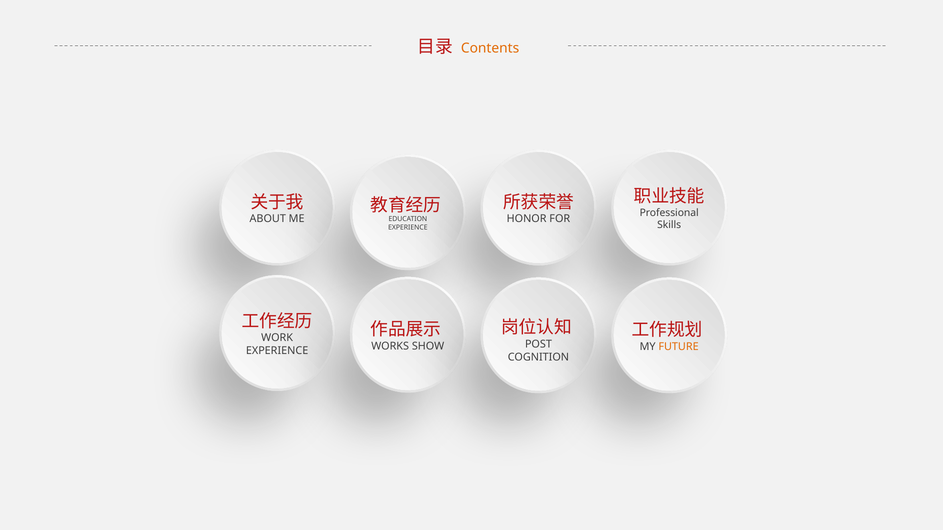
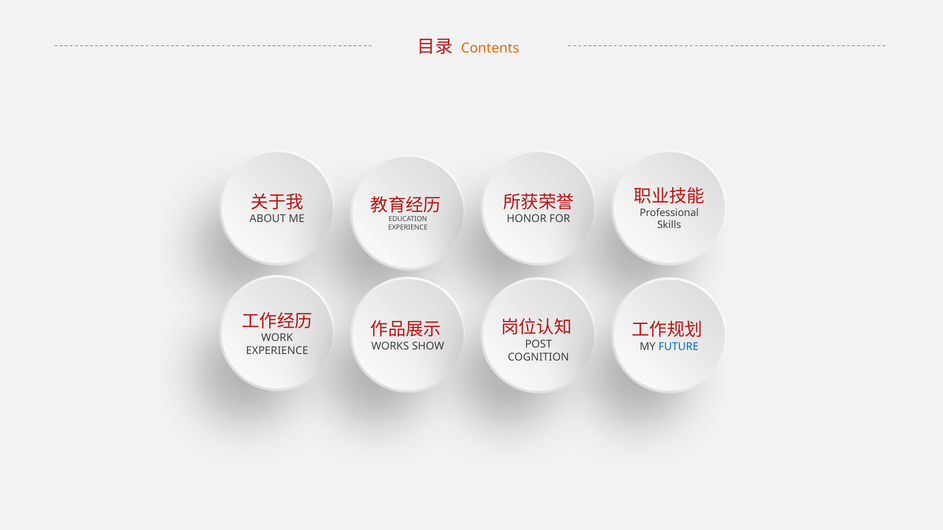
FUTURE colour: orange -> blue
